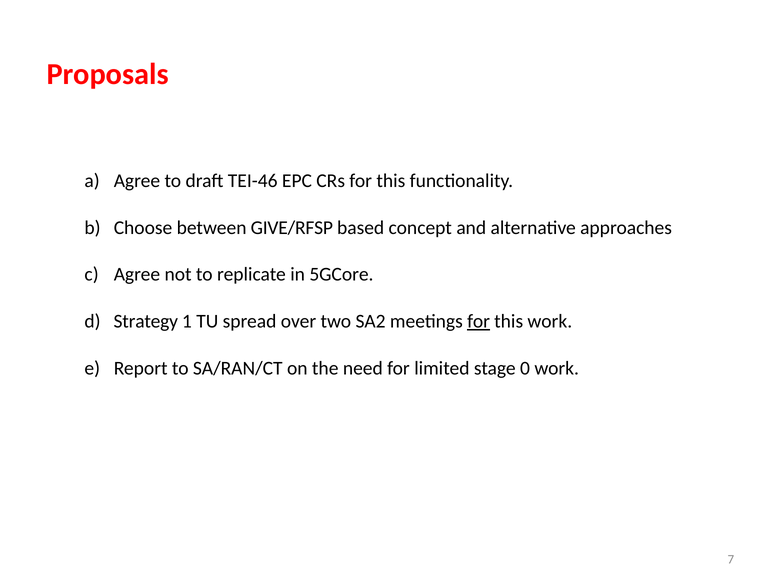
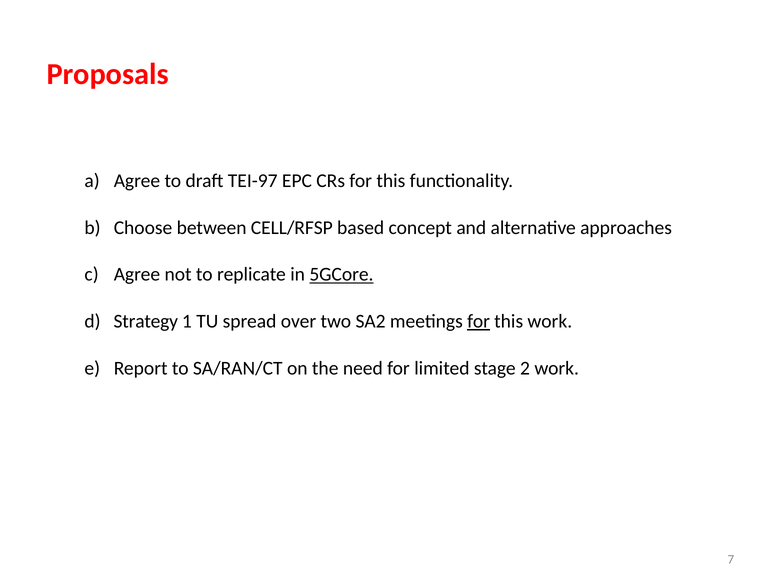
TEI-46: TEI-46 -> TEI-97
GIVE/RFSP: GIVE/RFSP -> CELL/RFSP
5GCore underline: none -> present
0: 0 -> 2
